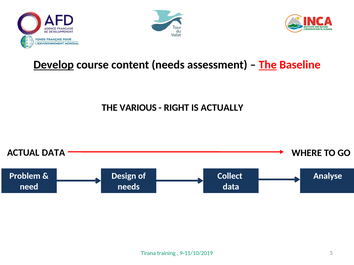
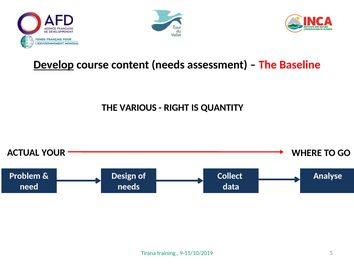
The at (268, 65) underline: present -> none
ACTUALLY: ACTUALLY -> QUANTITY
ACTUAL DATA: DATA -> YOUR
